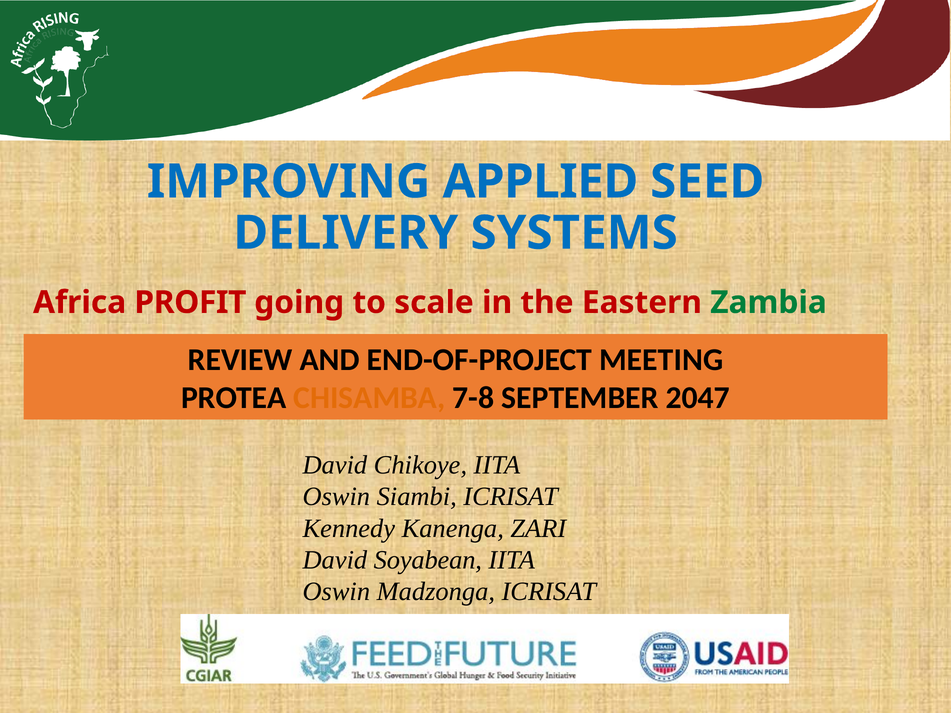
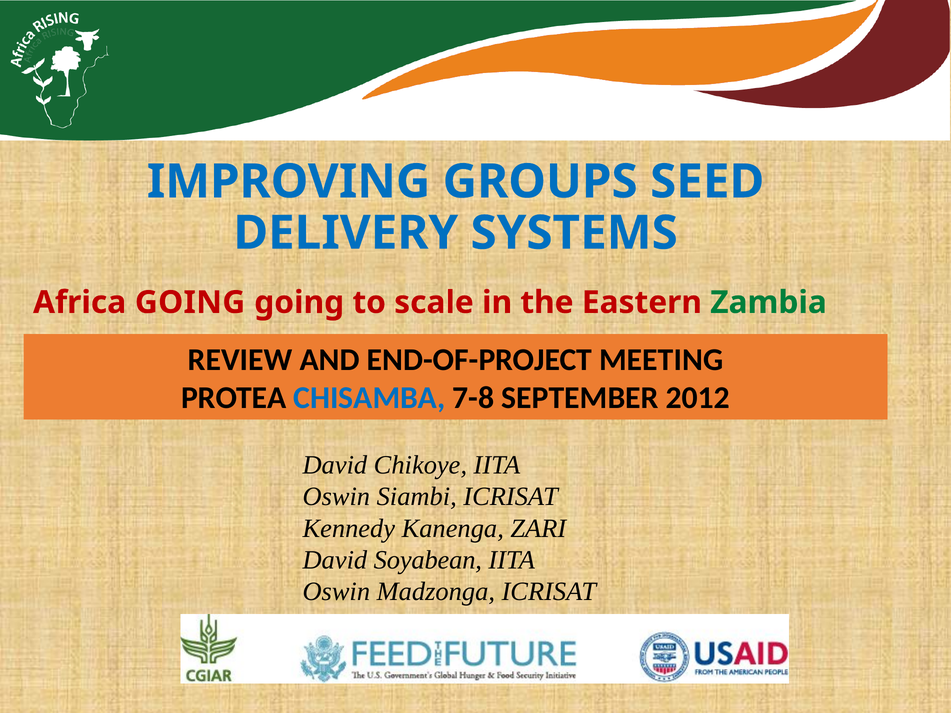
APPLIED: APPLIED -> GROUPS
Africa PROFIT: PROFIT -> GOING
CHISAMBA colour: orange -> blue
2047: 2047 -> 2012
